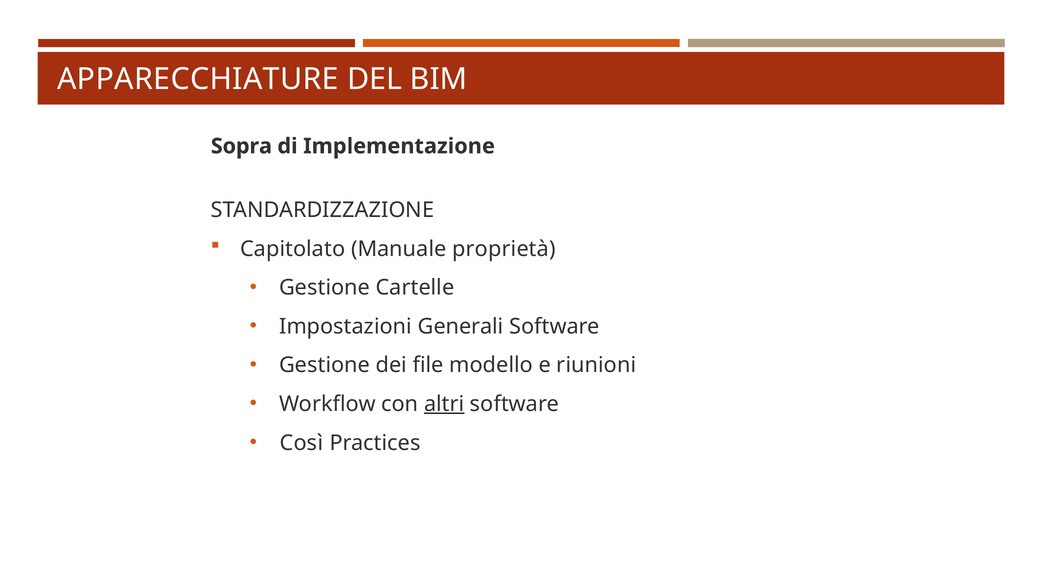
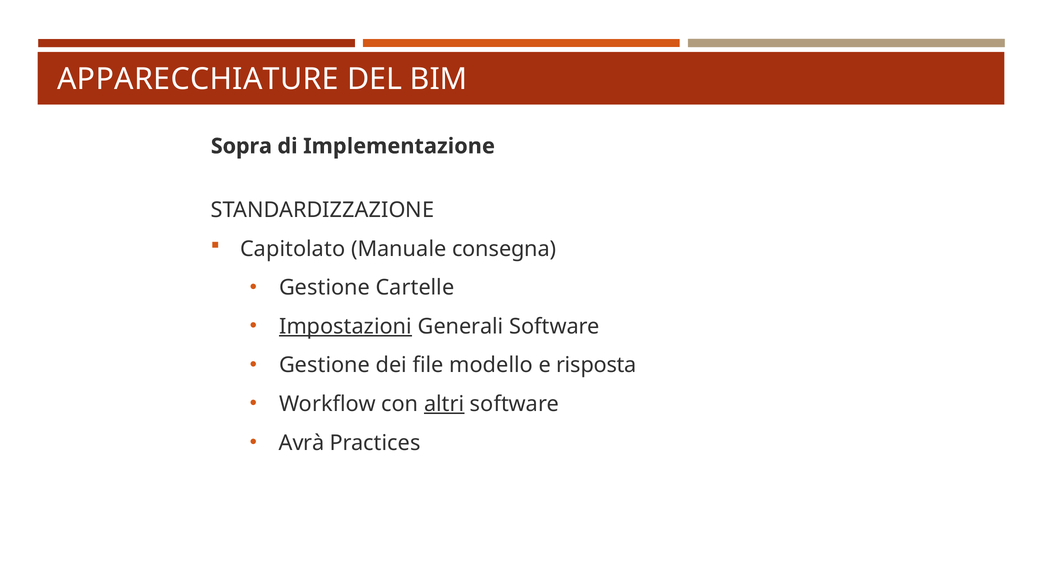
proprietà: proprietà -> consegna
Impostazioni underline: none -> present
riunioni: riunioni -> risposta
Così: Così -> Avrà
